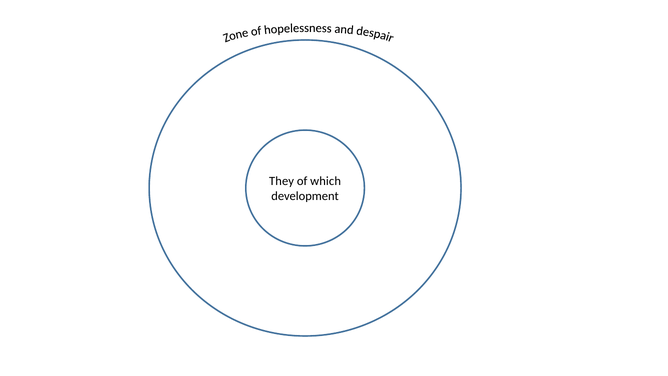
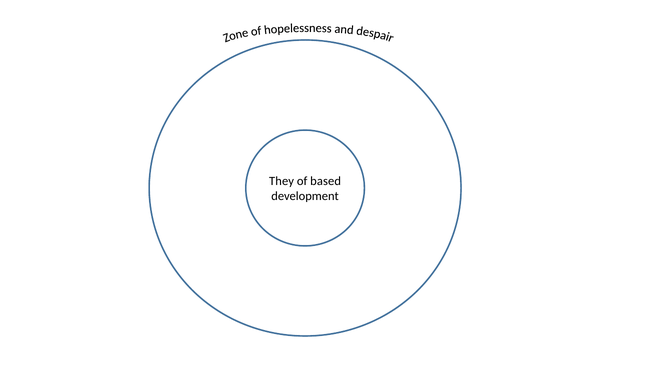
which: which -> based
